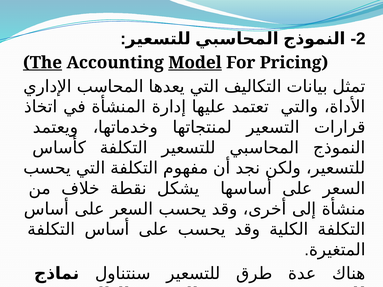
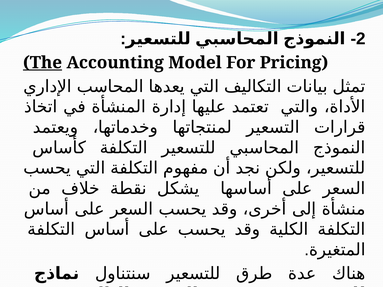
Model underline: present -> none
